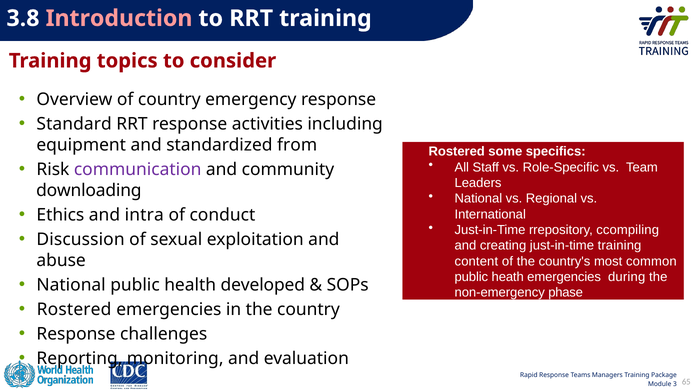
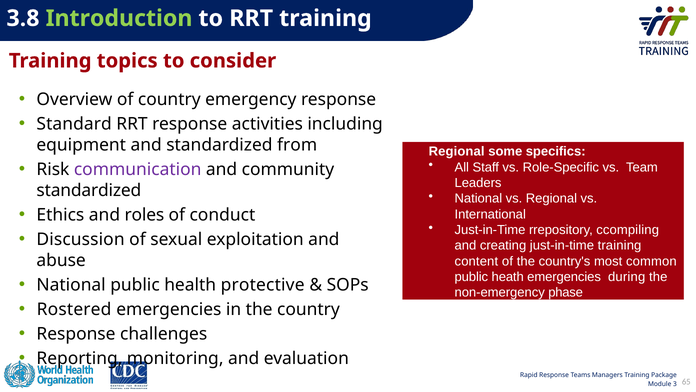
Introduction colour: pink -> light green
Rostered at (457, 151): Rostered -> Regional
downloading at (89, 190): downloading -> standardized
intra: intra -> roles
developed: developed -> protective
